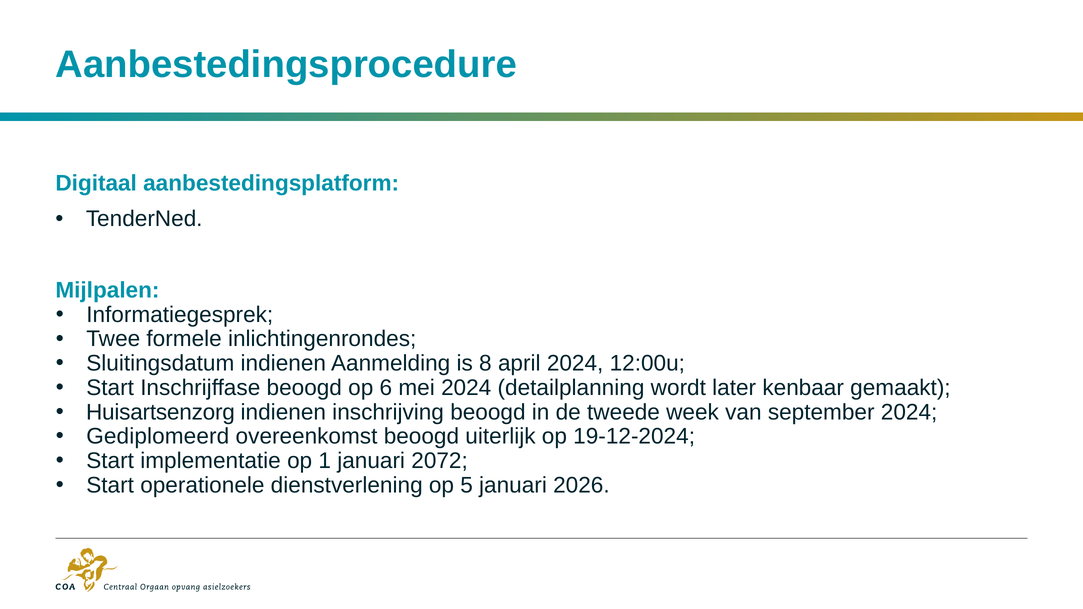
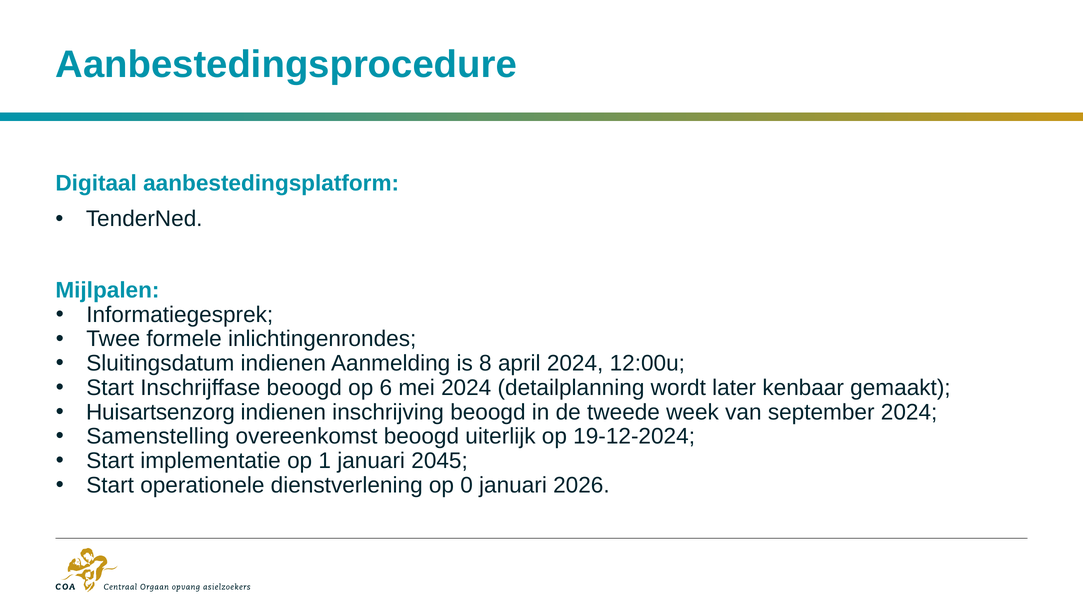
Gediplomeerd: Gediplomeerd -> Samenstelling
2072: 2072 -> 2045
5: 5 -> 0
